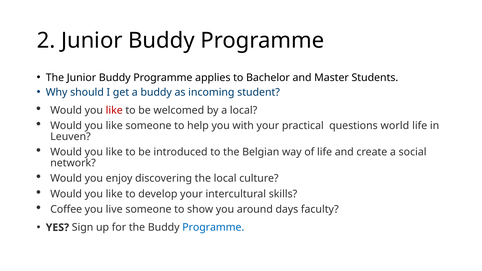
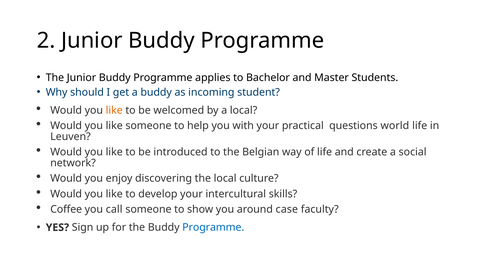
like at (114, 110) colour: red -> orange
live: live -> call
days: days -> case
